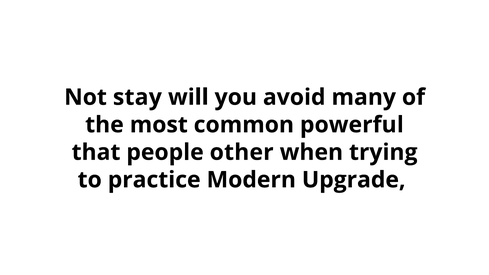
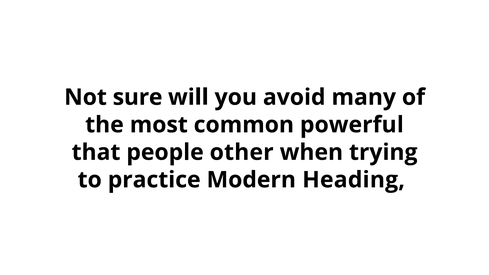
stay: stay -> sure
Upgrade: Upgrade -> Heading
